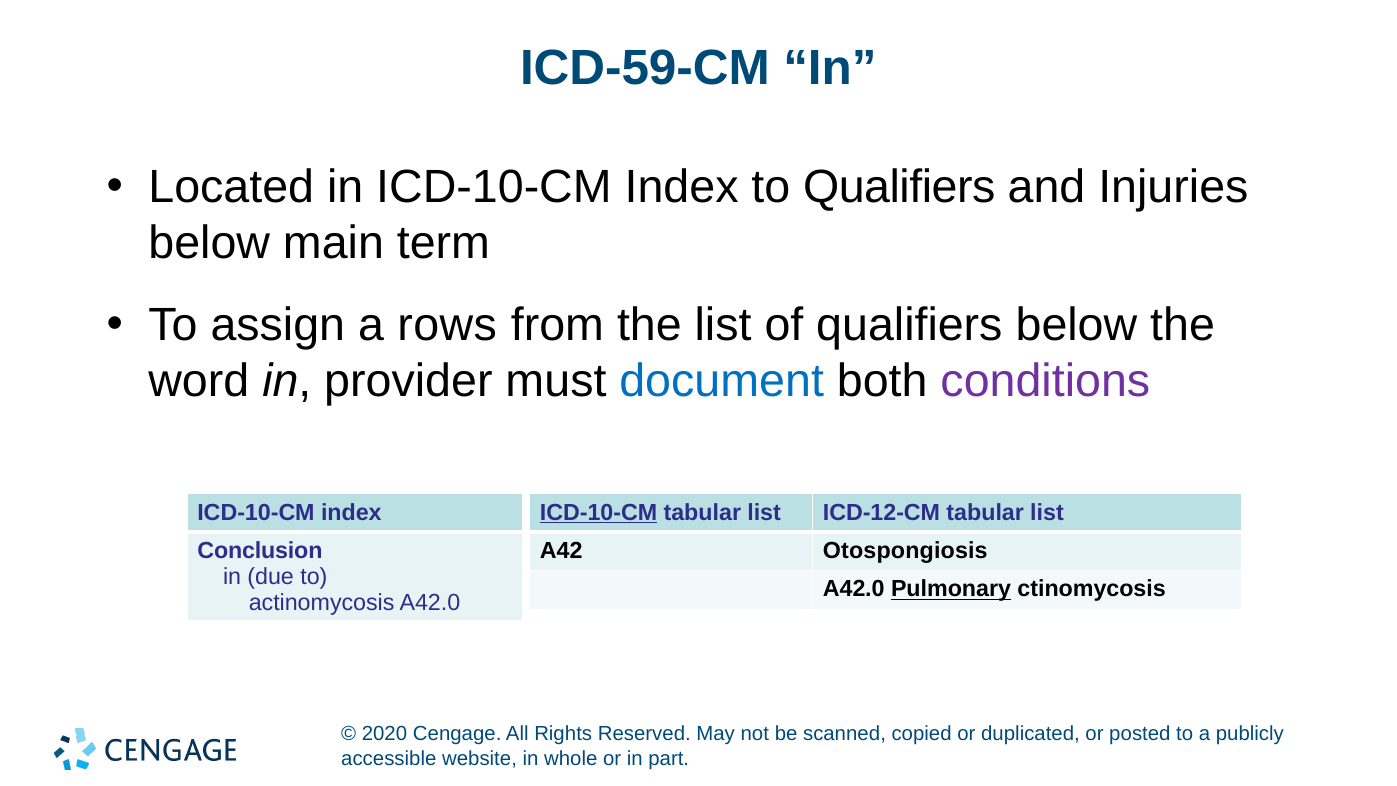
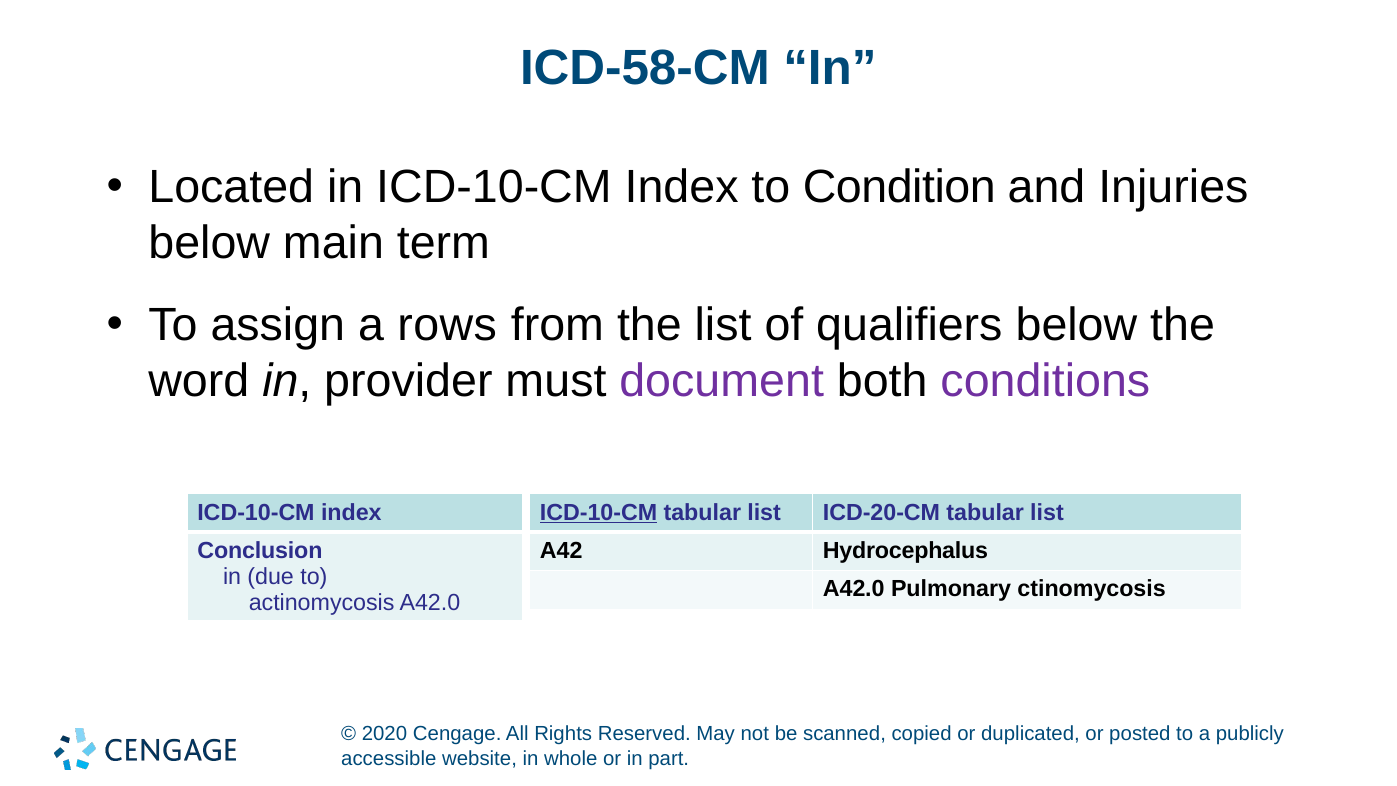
ICD-59-CM: ICD-59-CM -> ICD-58-CM
to Qualifiers: Qualifiers -> Condition
document colour: blue -> purple
ICD-12-CM: ICD-12-CM -> ICD-20-CM
Otospongiosis: Otospongiosis -> Hydrocephalus
Pulmonary underline: present -> none
